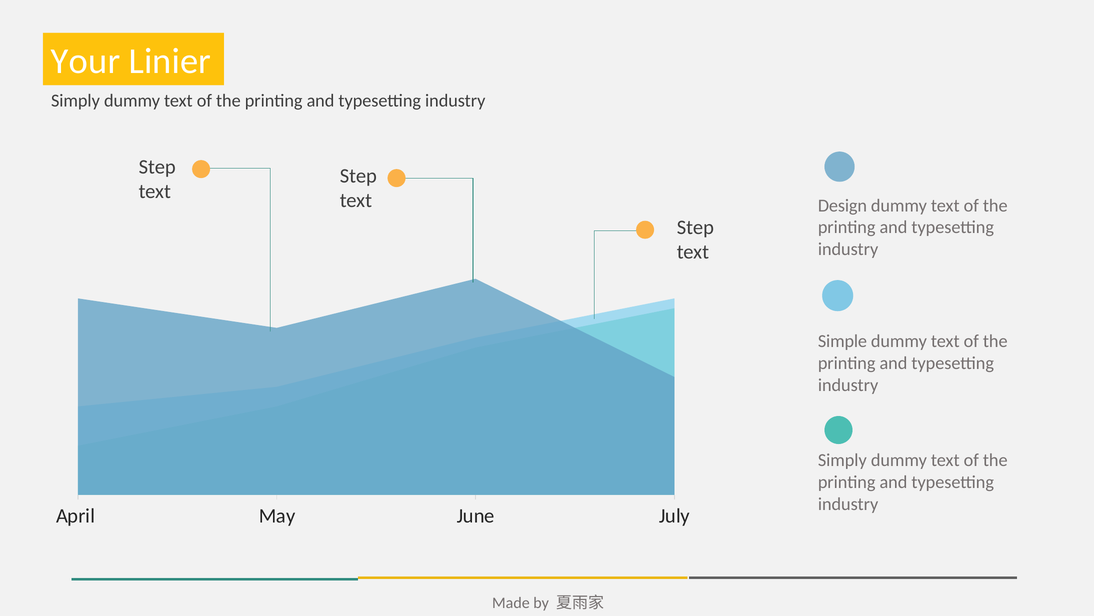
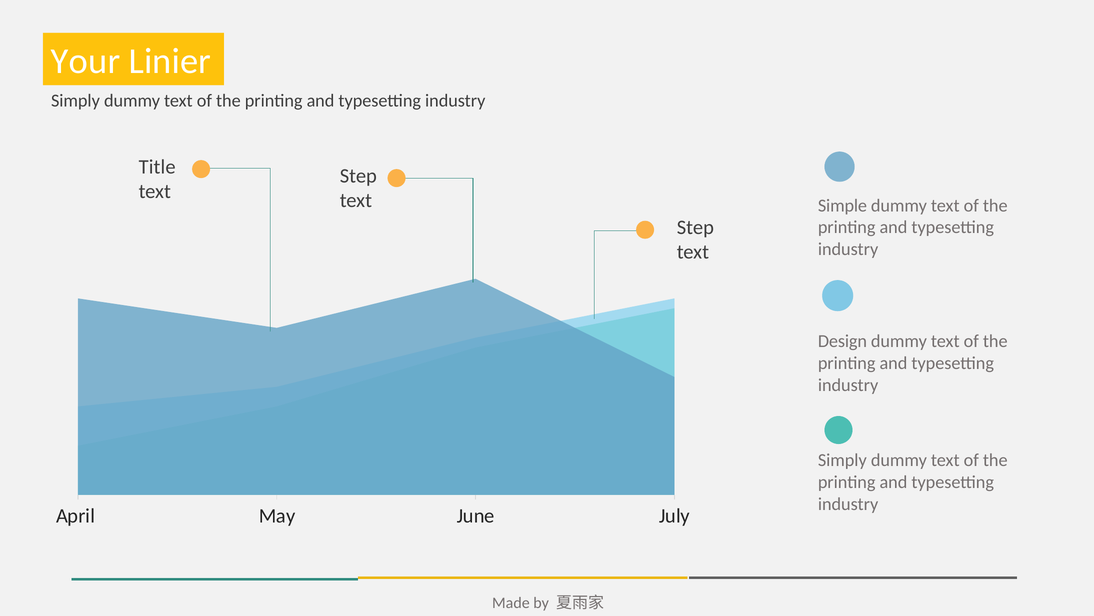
Step at (157, 167): Step -> Title
Design: Design -> Simple
Simple: Simple -> Design
